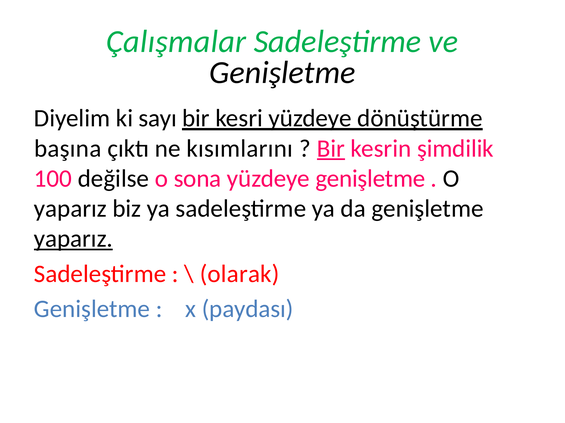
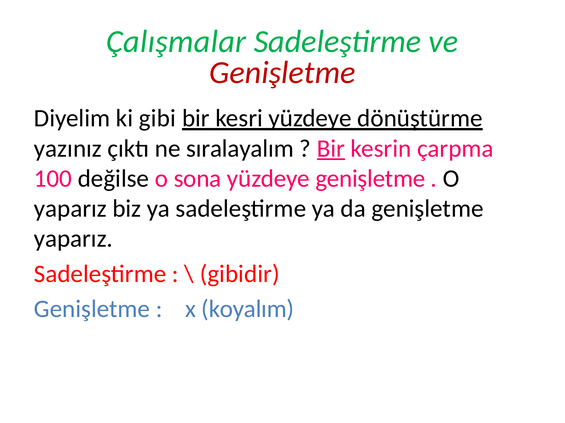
Genişletme at (282, 73) colour: black -> red
sayı: sayı -> gibi
başına: başına -> yazınız
kısımlarını: kısımlarını -> sıralayalım
şimdilik: şimdilik -> çarpma
yaparız at (73, 239) underline: present -> none
olarak: olarak -> gibidir
paydası: paydası -> koyalım
